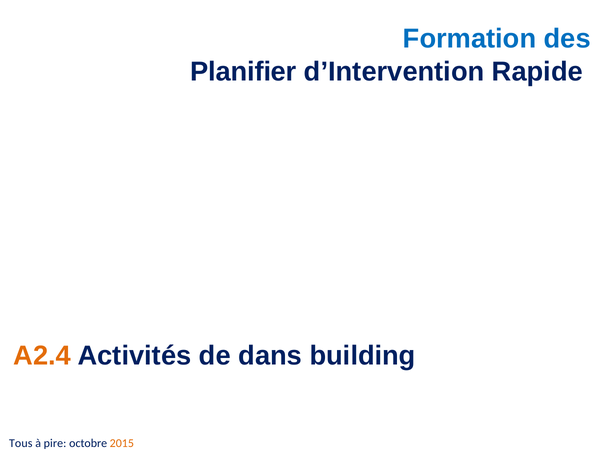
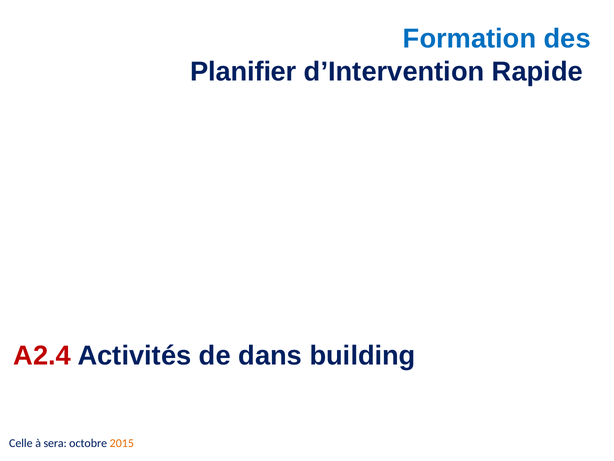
A2.4 colour: orange -> red
Tous: Tous -> Celle
pire: pire -> sera
